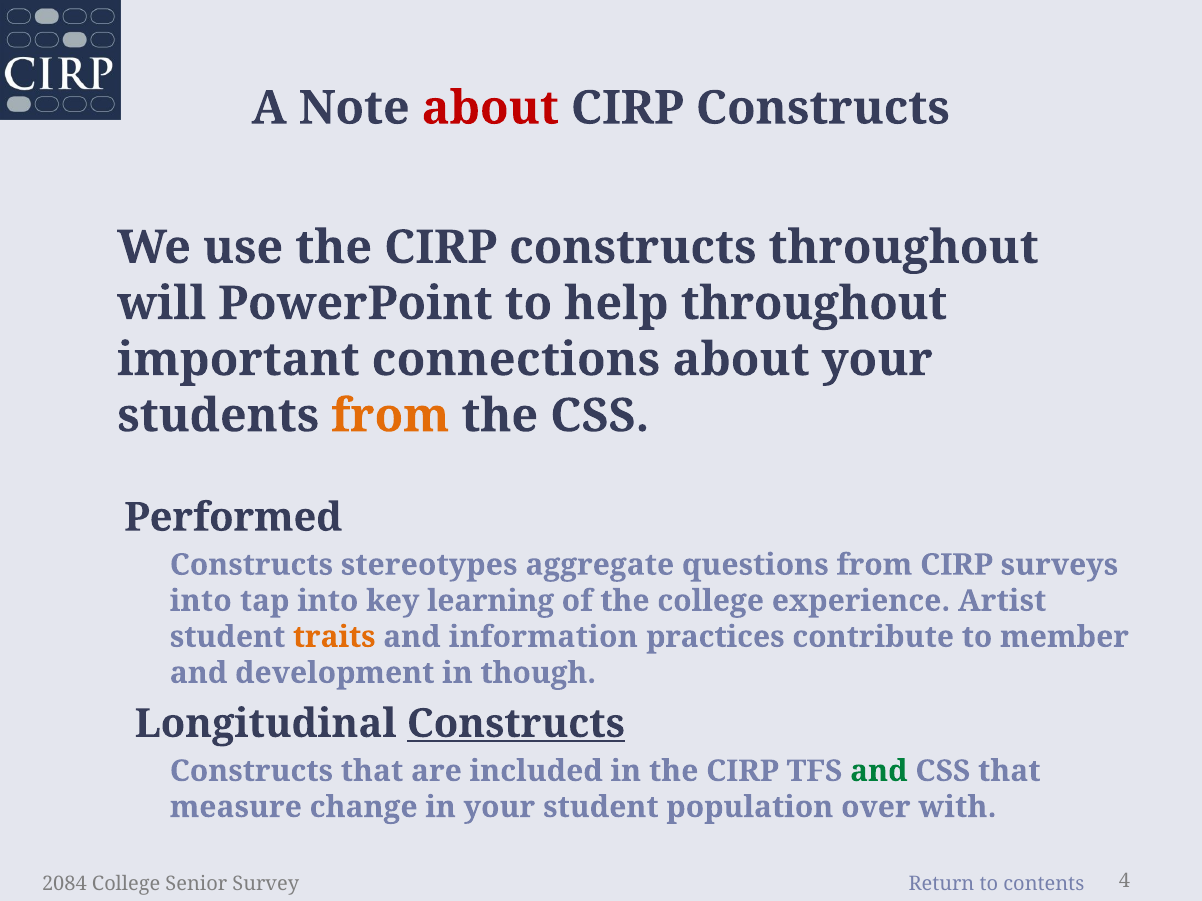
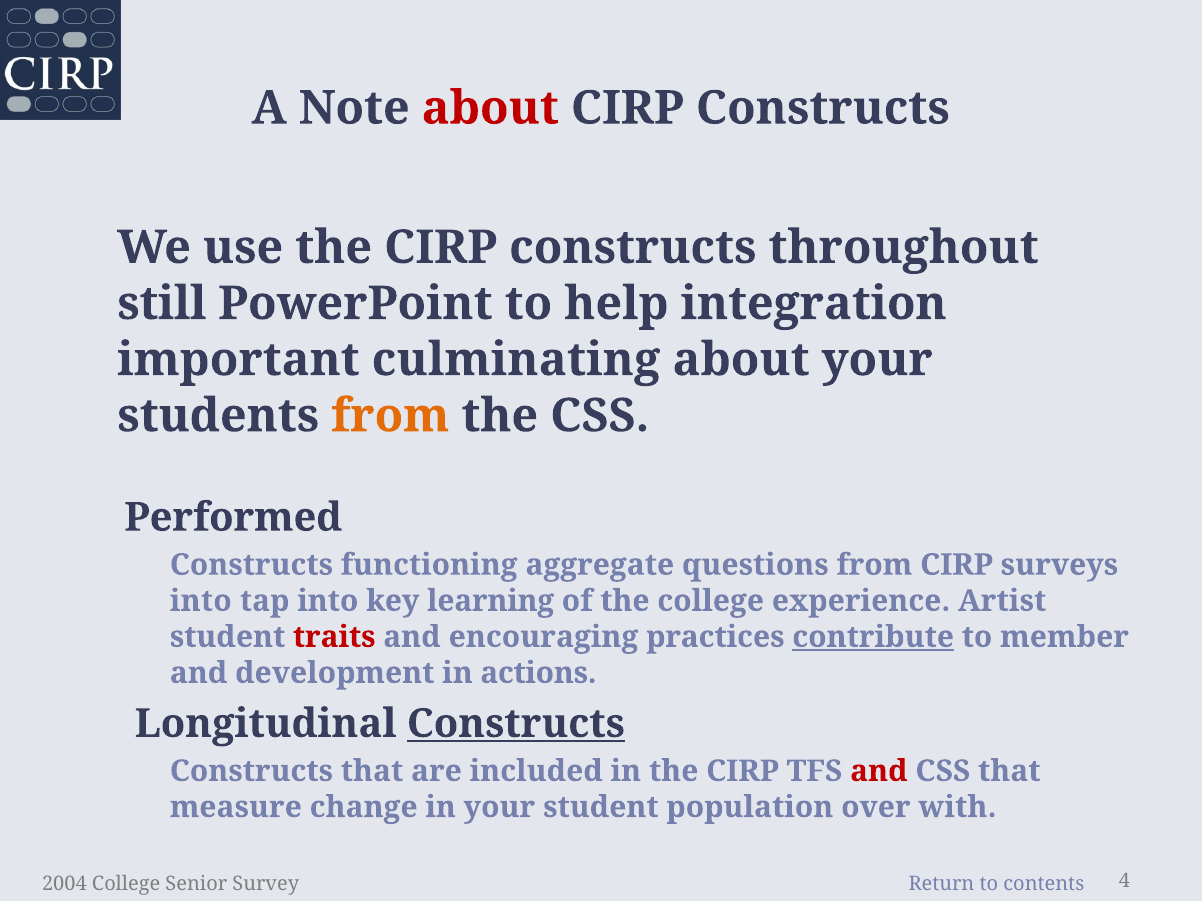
will: will -> still
help throughout: throughout -> integration
connections: connections -> culminating
stereotypes: stereotypes -> functioning
traits colour: orange -> red
information: information -> encouraging
contribute underline: none -> present
though: though -> actions
and at (879, 771) colour: green -> red
2084: 2084 -> 2004
